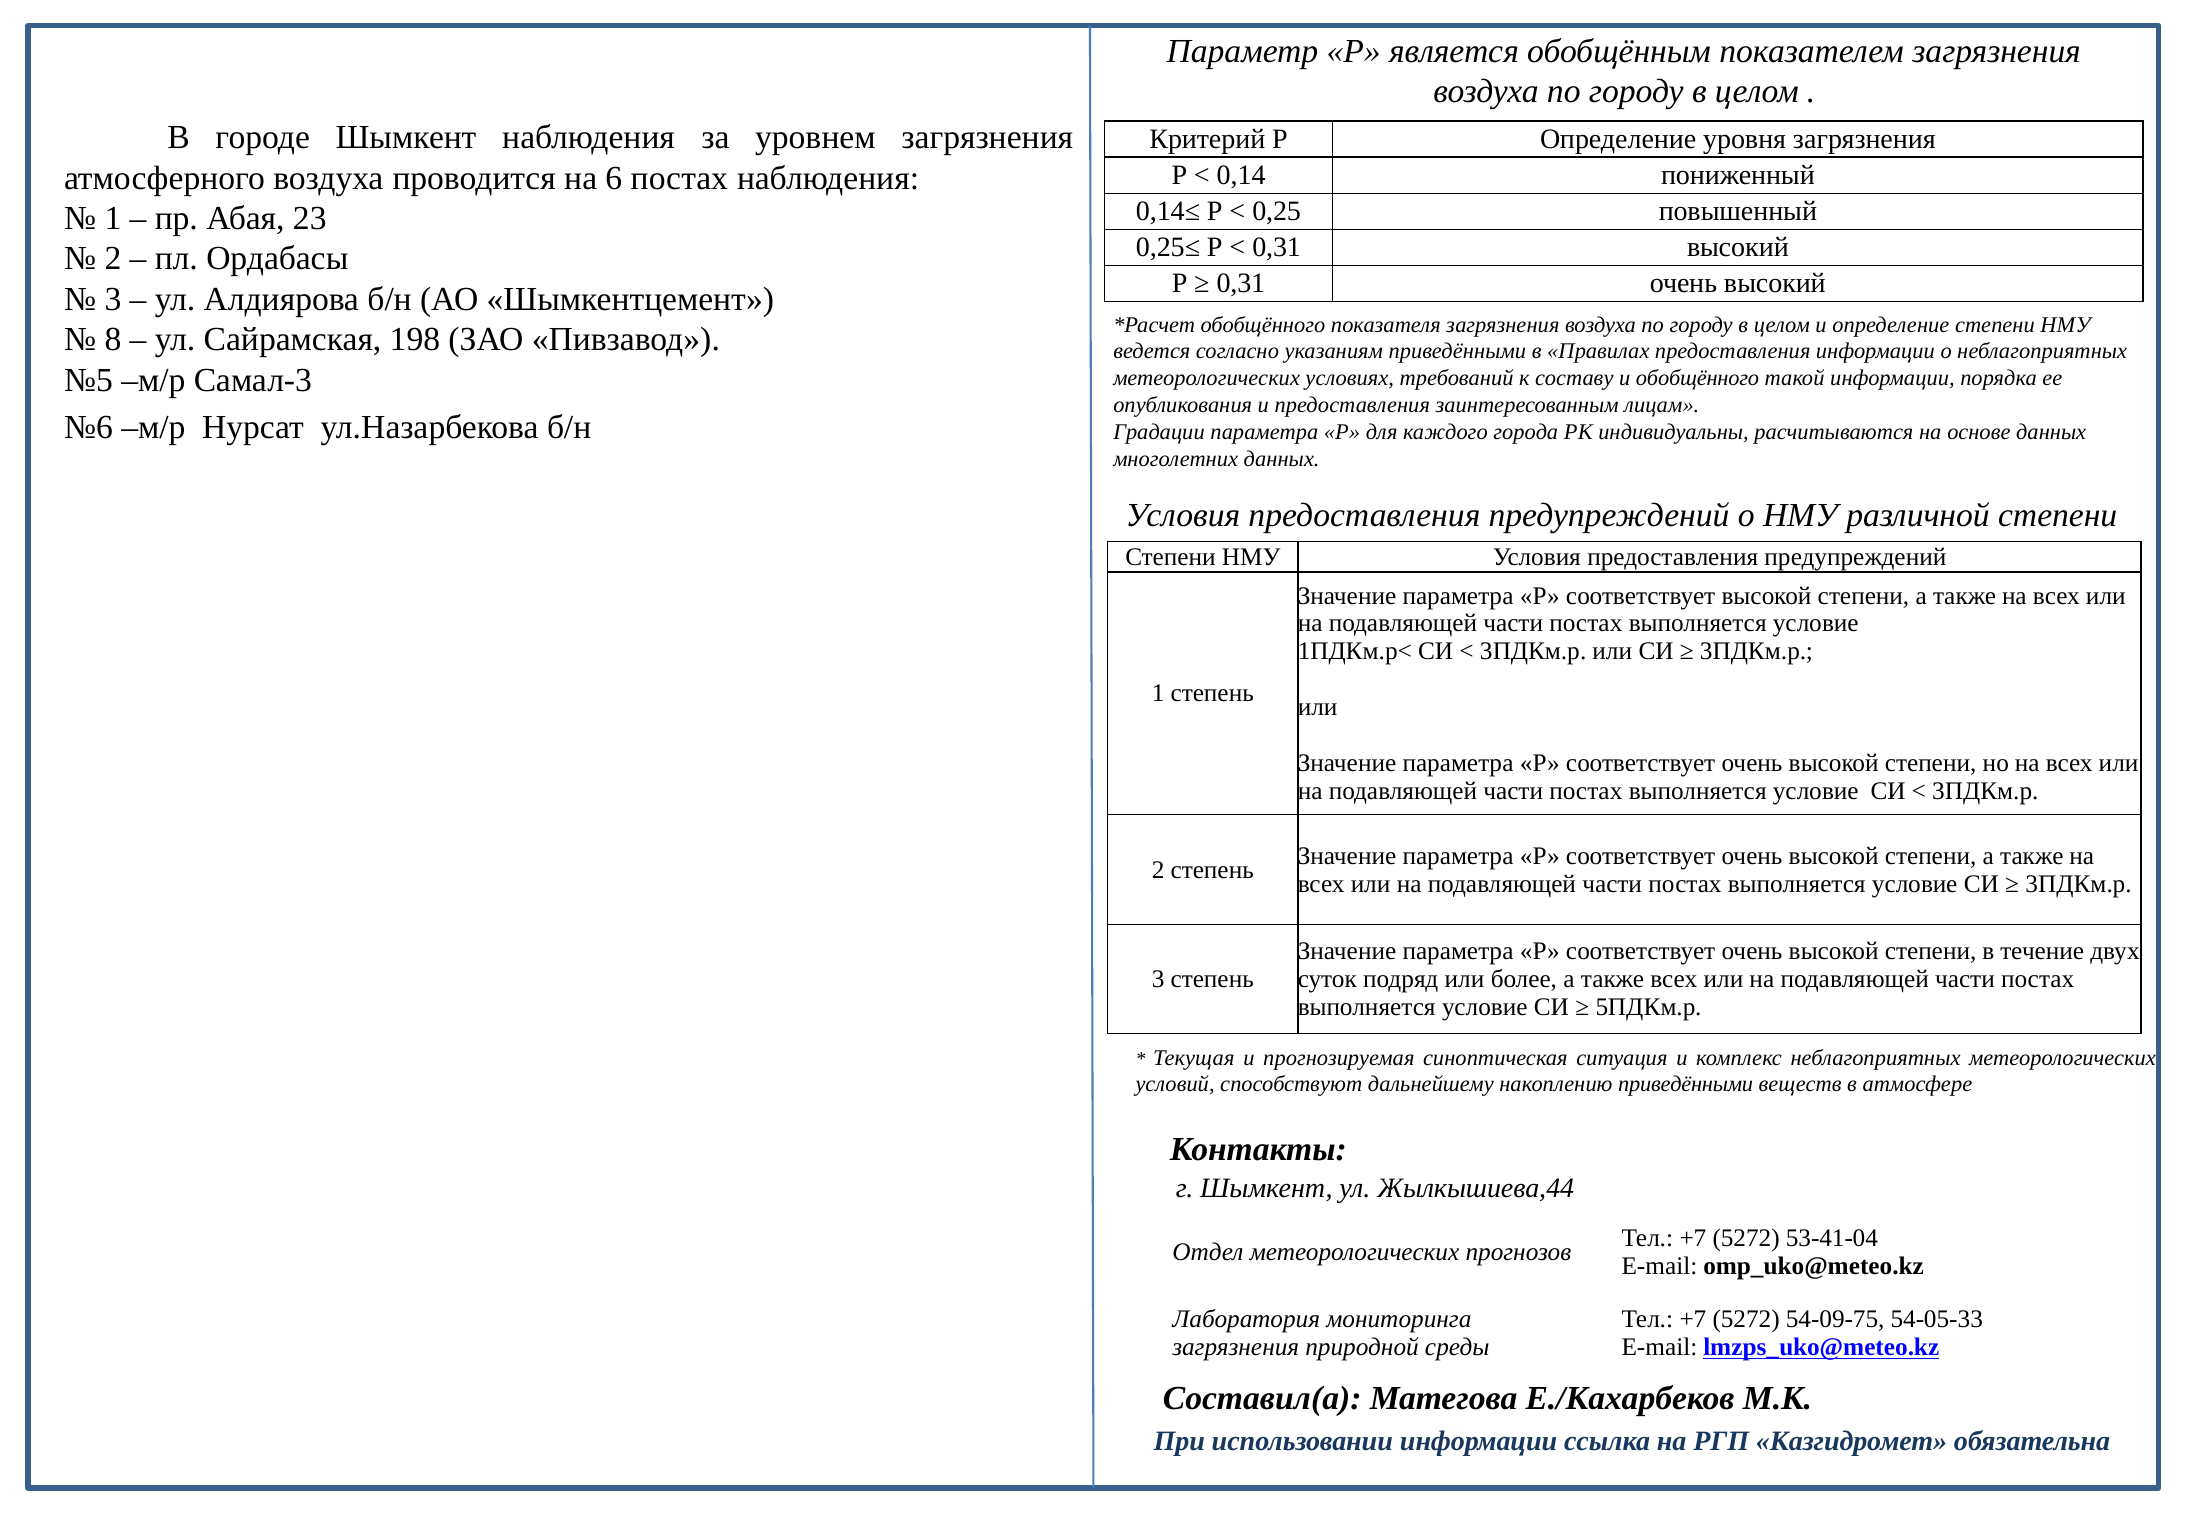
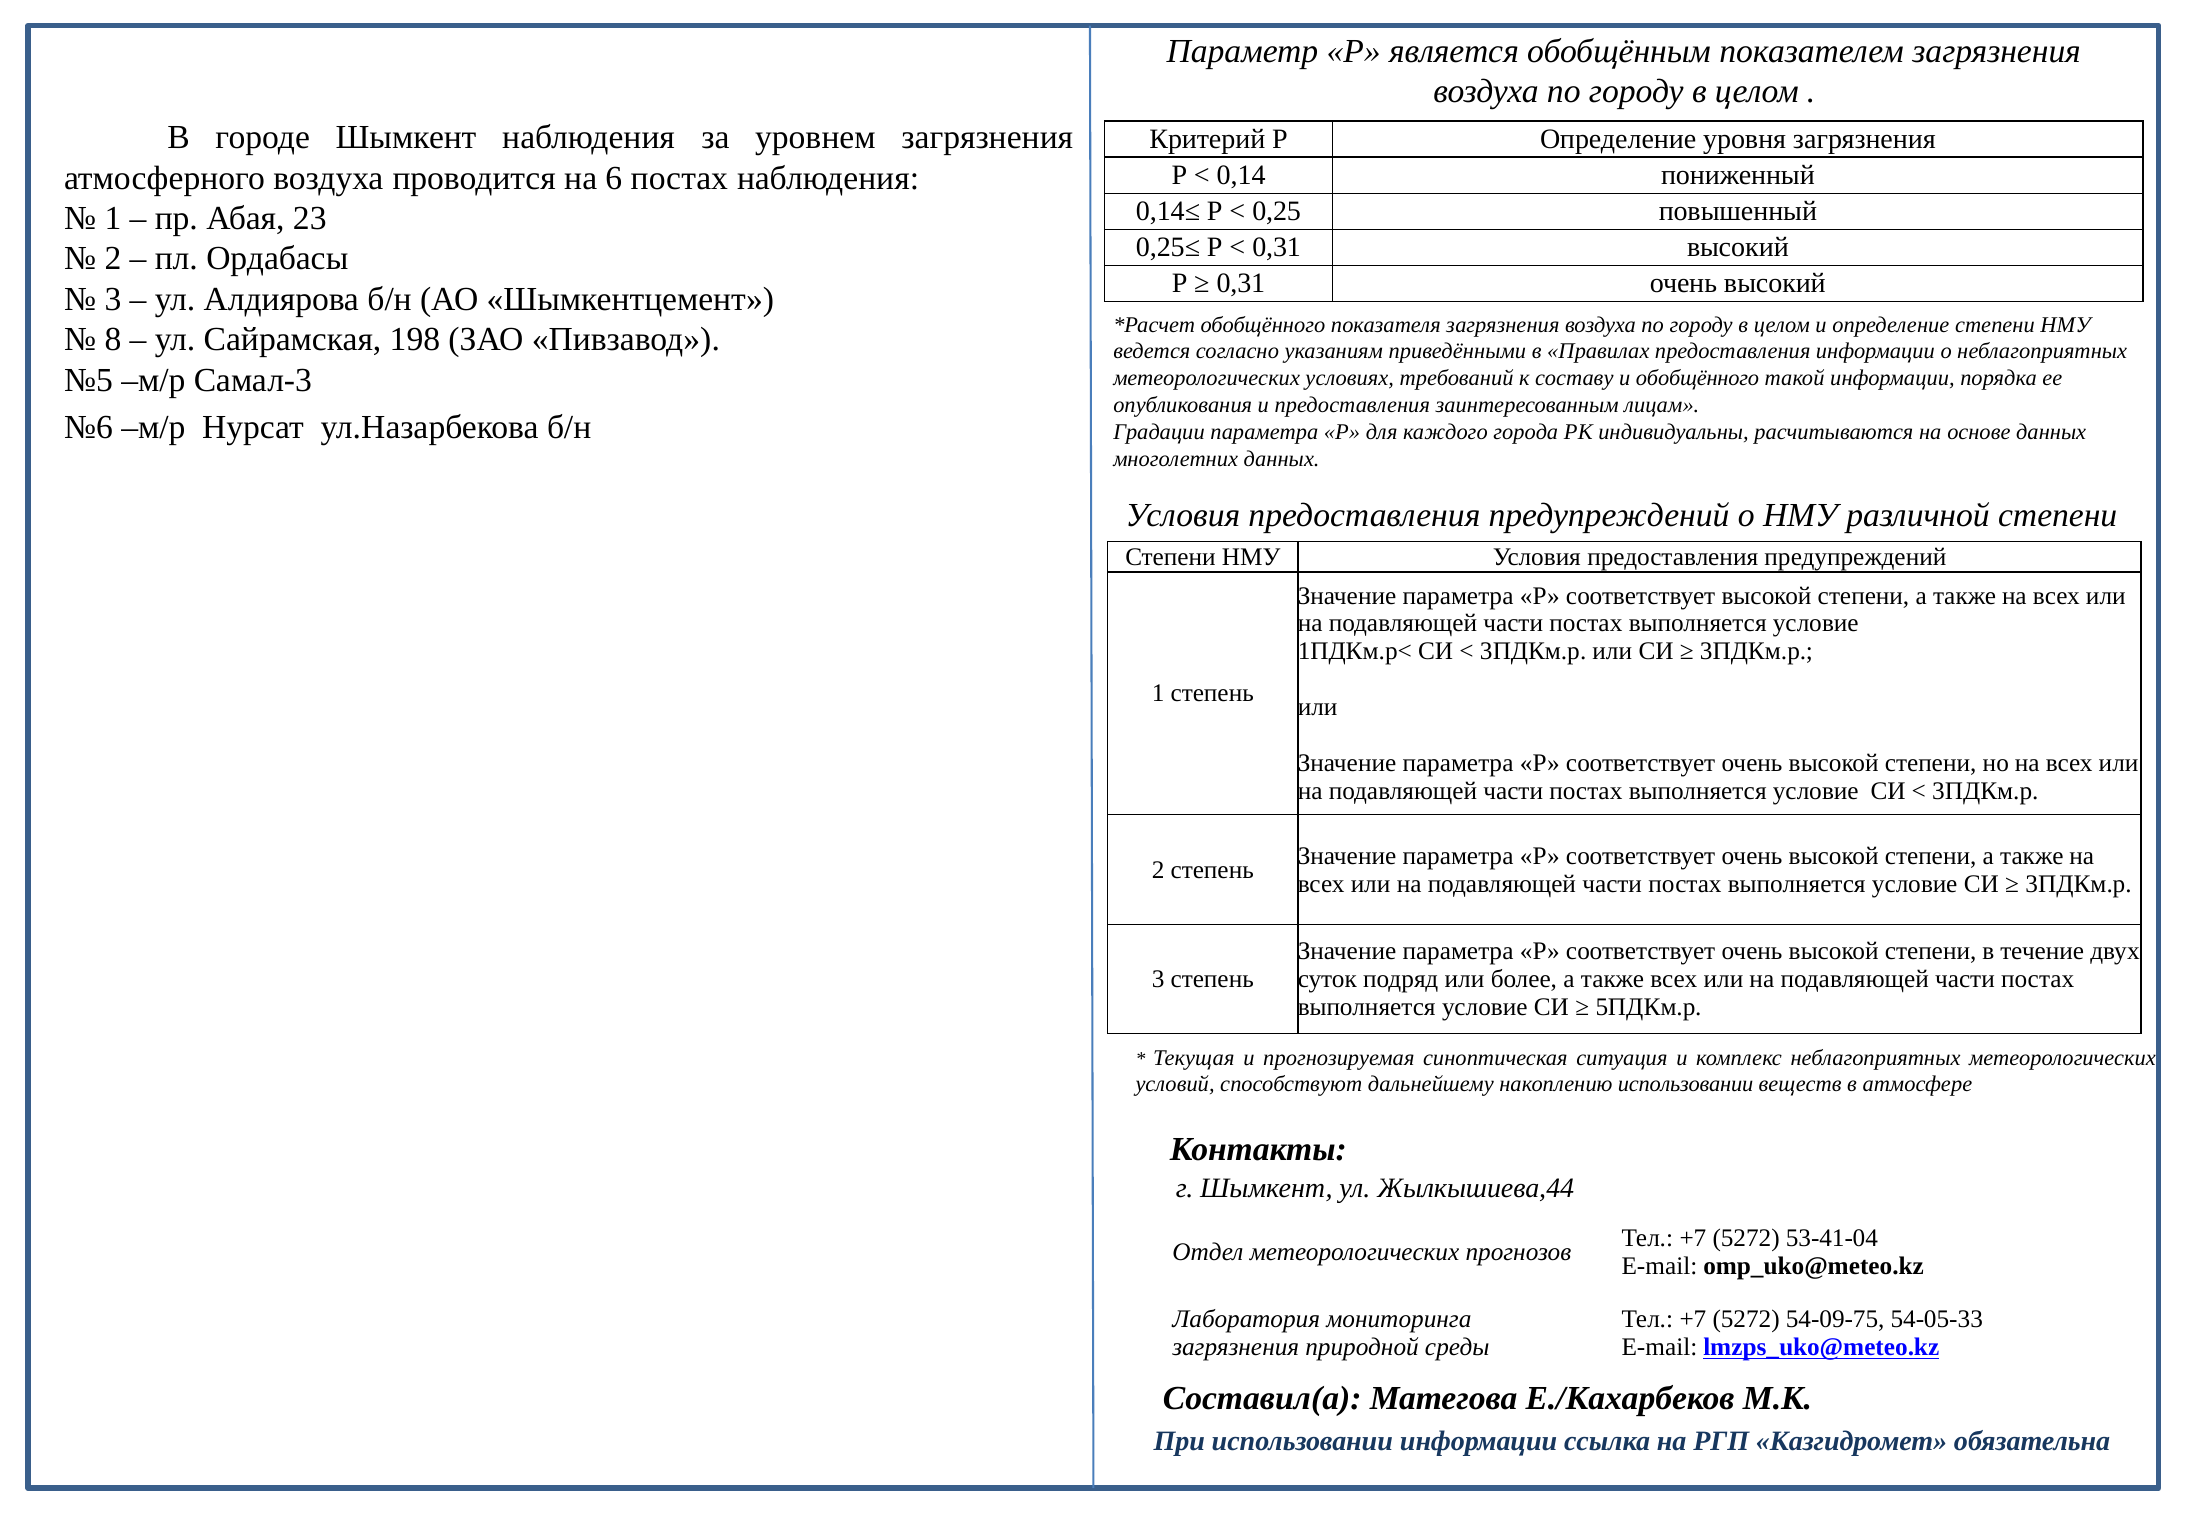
накоплению приведёнными: приведёнными -> использовании
